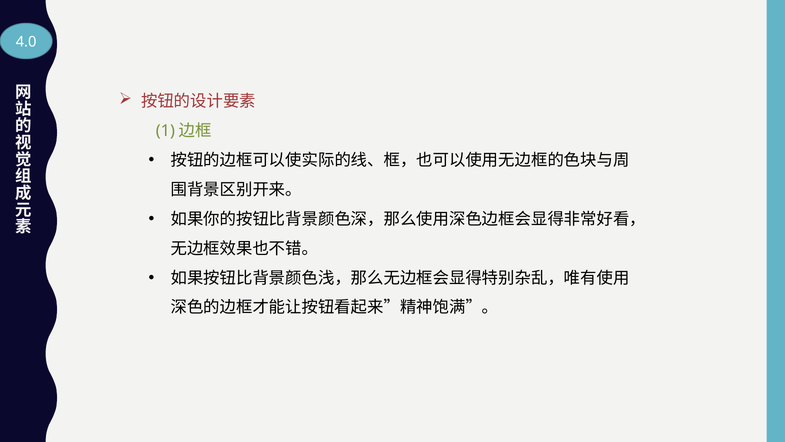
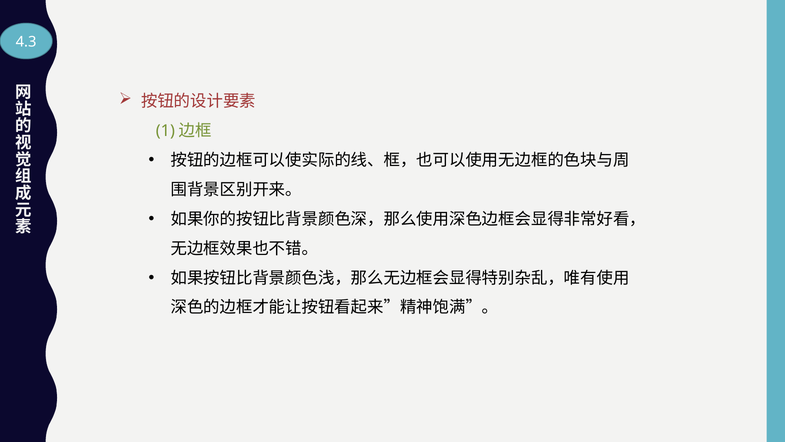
4.0: 4.0 -> 4.3
